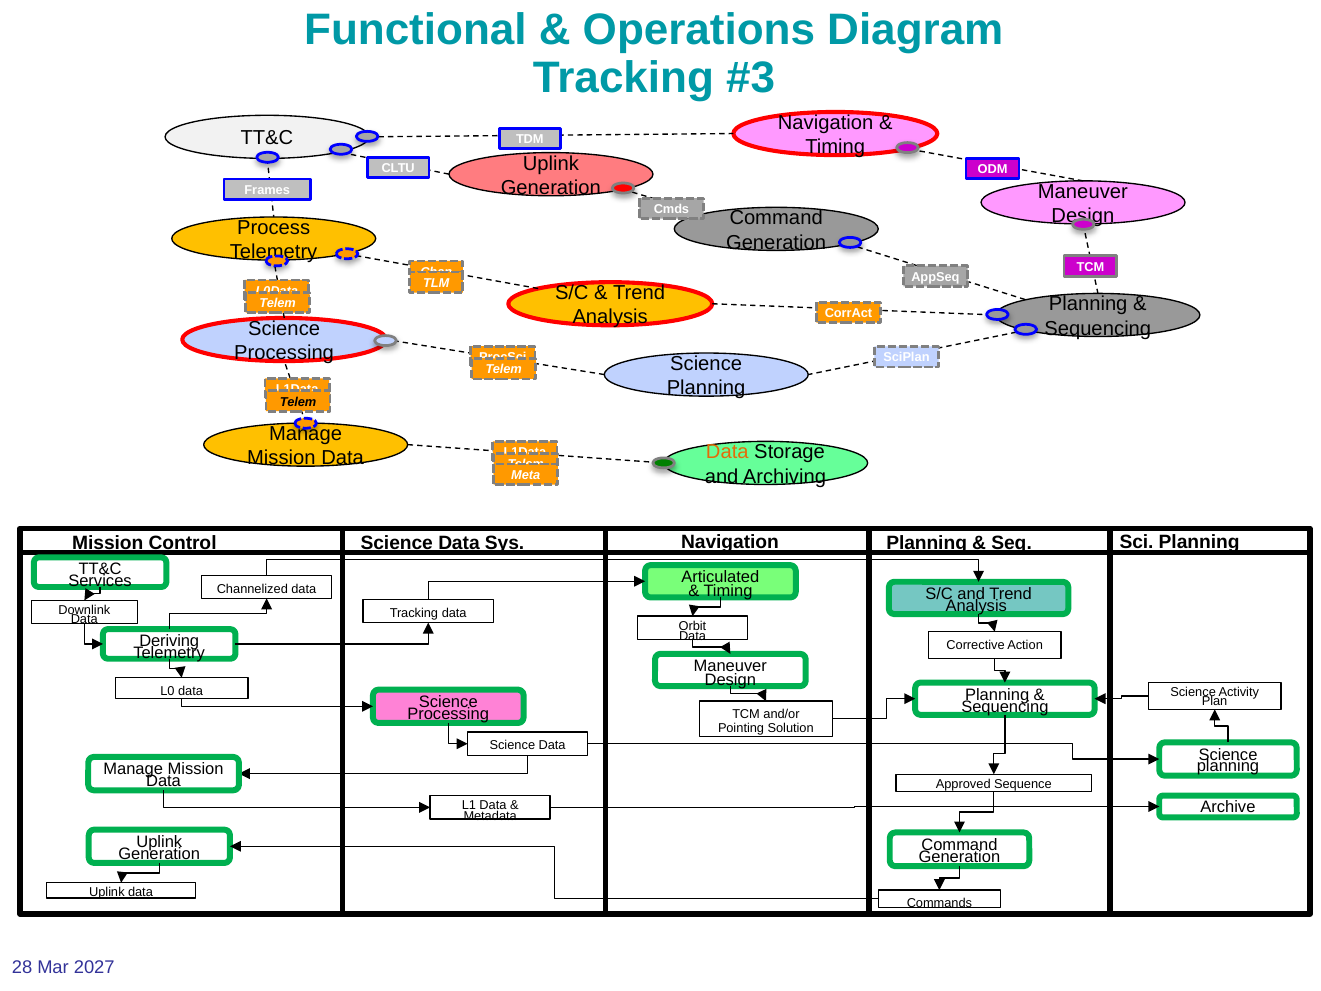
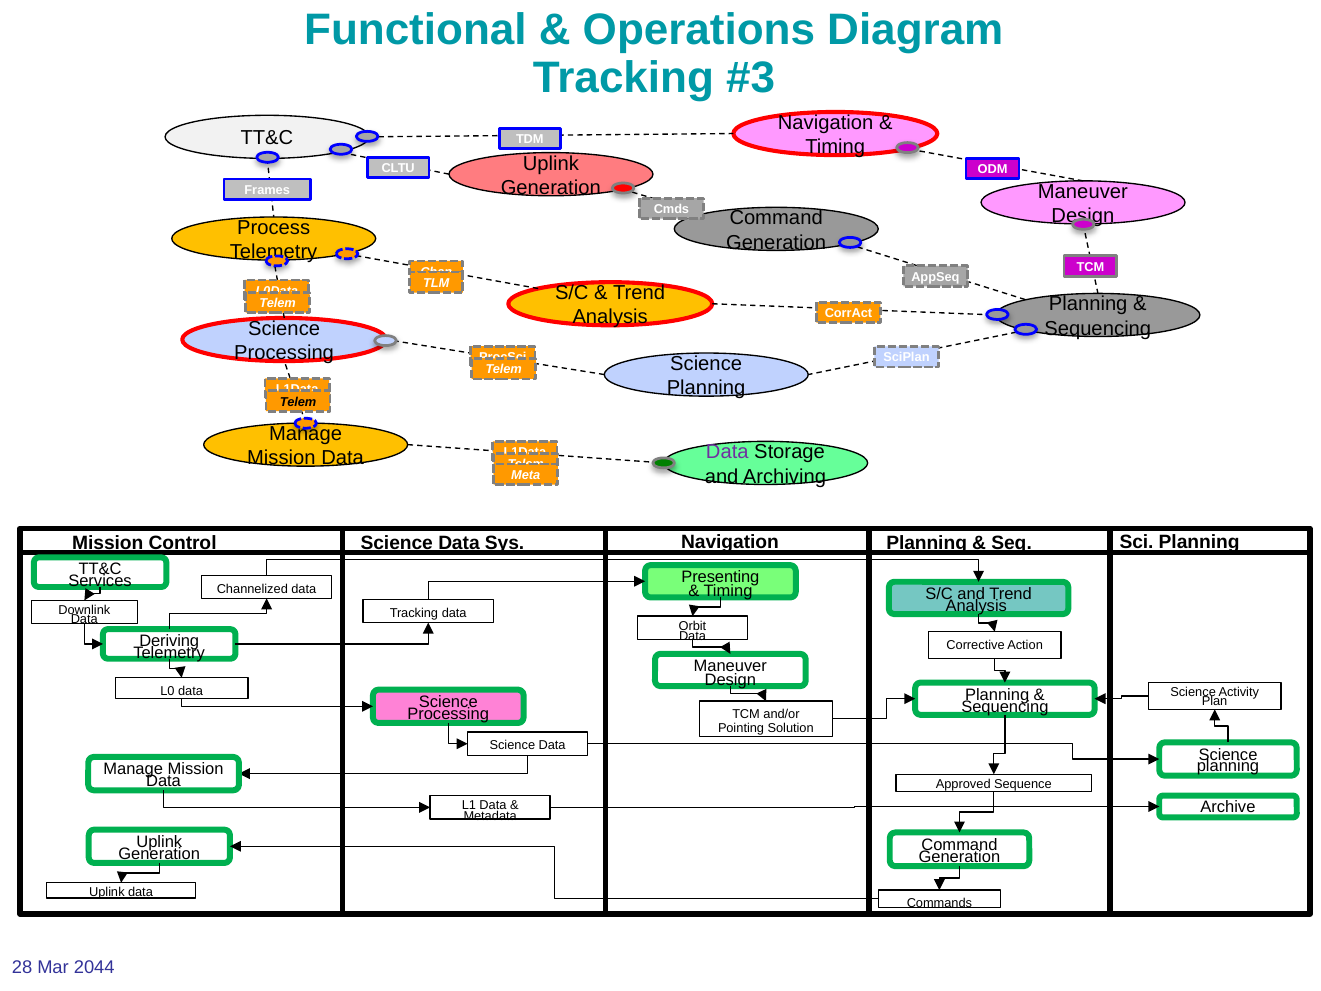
Data at (727, 452) colour: orange -> purple
Articulated: Articulated -> Presenting
2027: 2027 -> 2044
